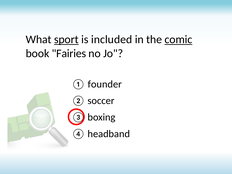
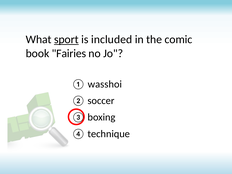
comic underline: present -> none
founder: founder -> wasshoi
headband: headband -> technique
